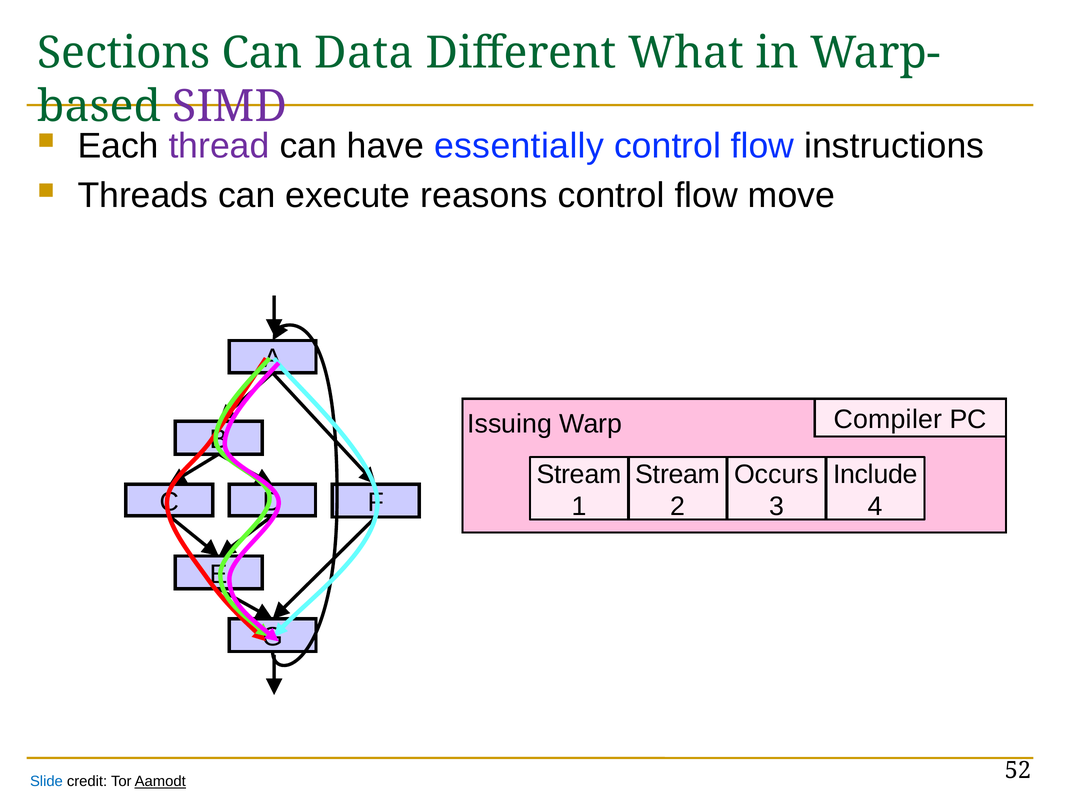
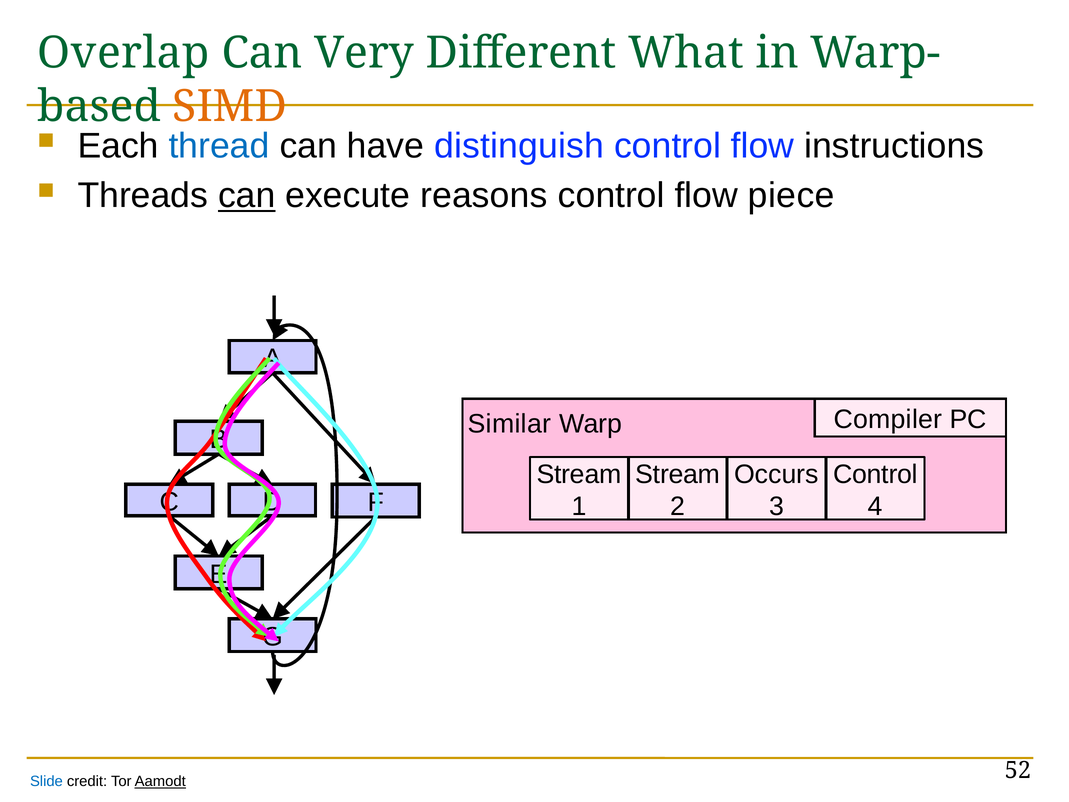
Sections: Sections -> Overlap
Data: Data -> Very
SIMD colour: purple -> orange
thread colour: purple -> blue
essentially: essentially -> distinguish
can at (247, 196) underline: none -> present
move: move -> piece
Issuing: Issuing -> Similar
Include at (875, 474): Include -> Control
